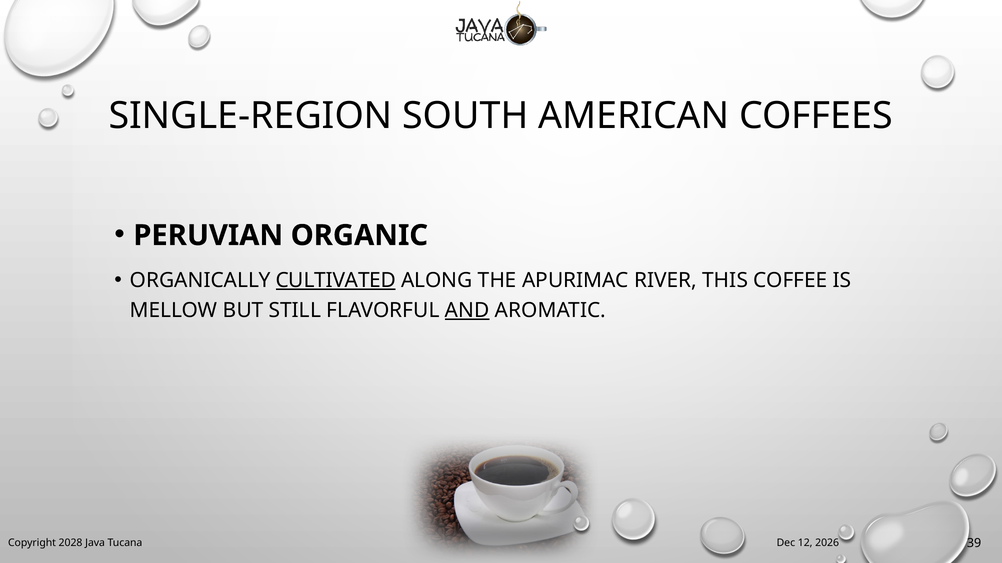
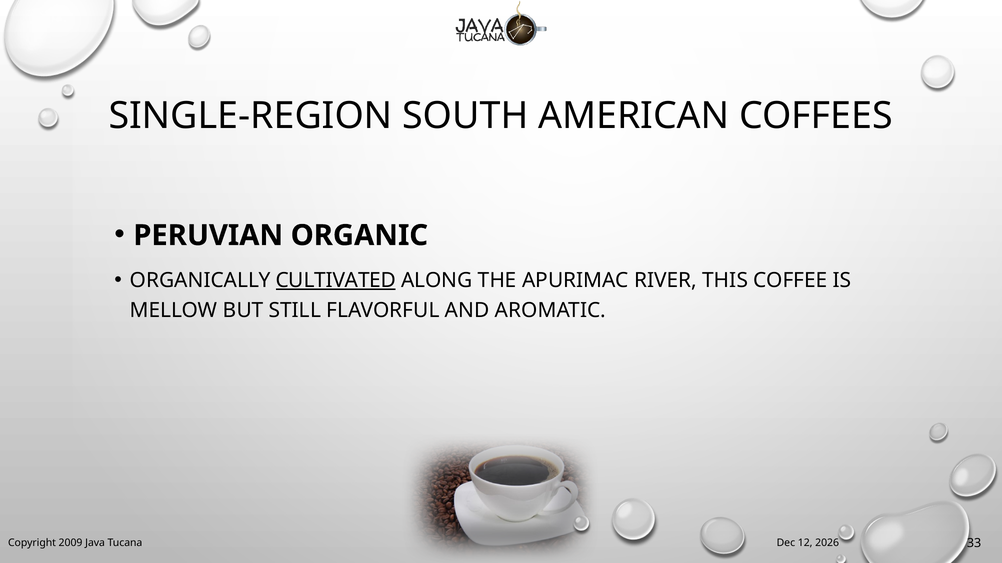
AND underline: present -> none
2028: 2028 -> 2009
39: 39 -> 33
